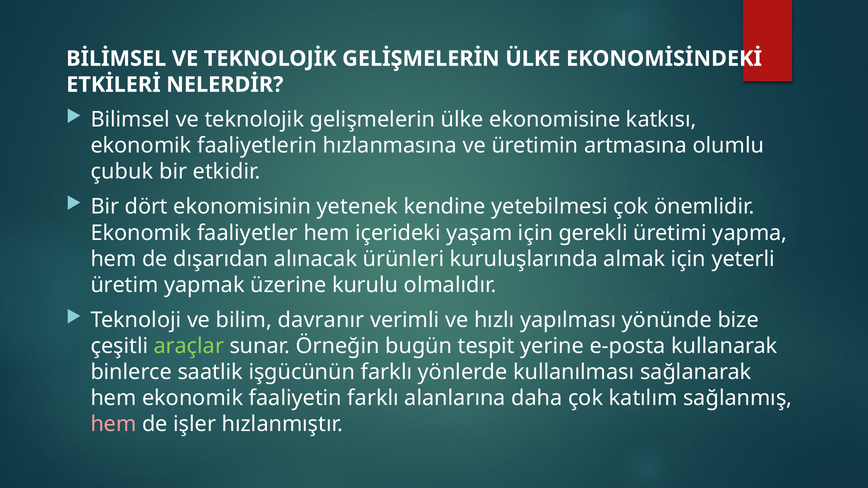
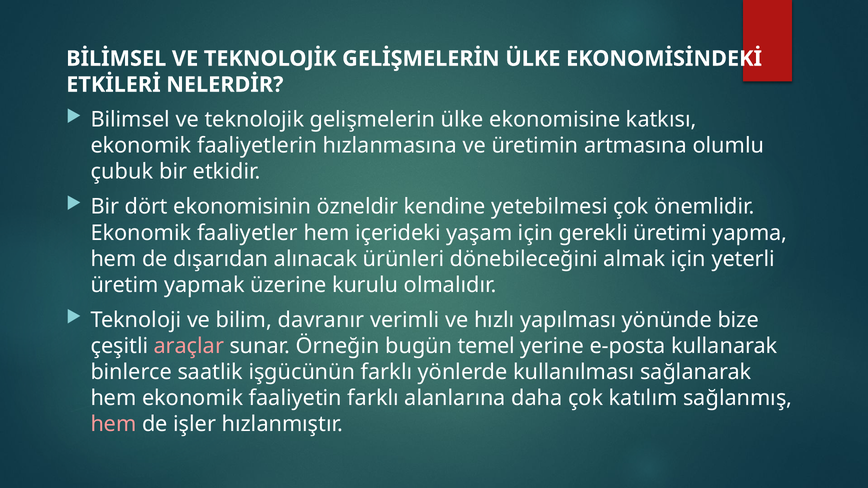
yetenek: yetenek -> özneldir
kuruluşlarında: kuruluşlarında -> dönebileceğini
araçlar colour: light green -> pink
tespit: tespit -> temel
